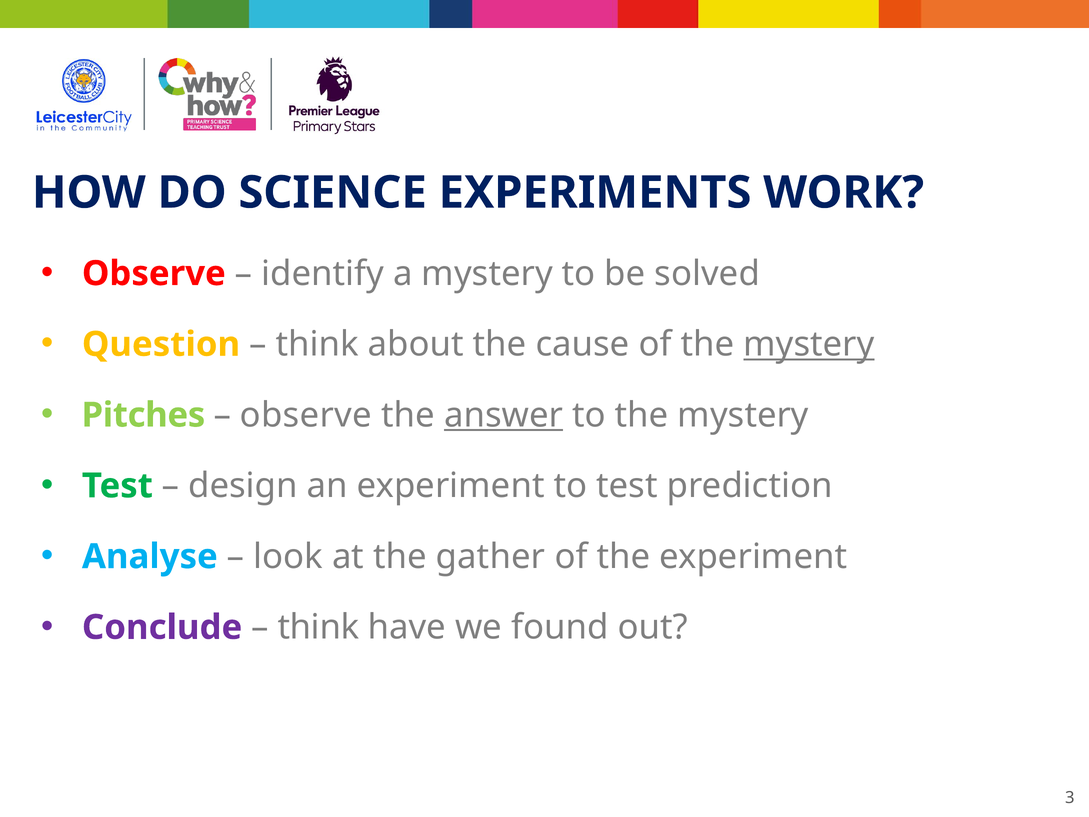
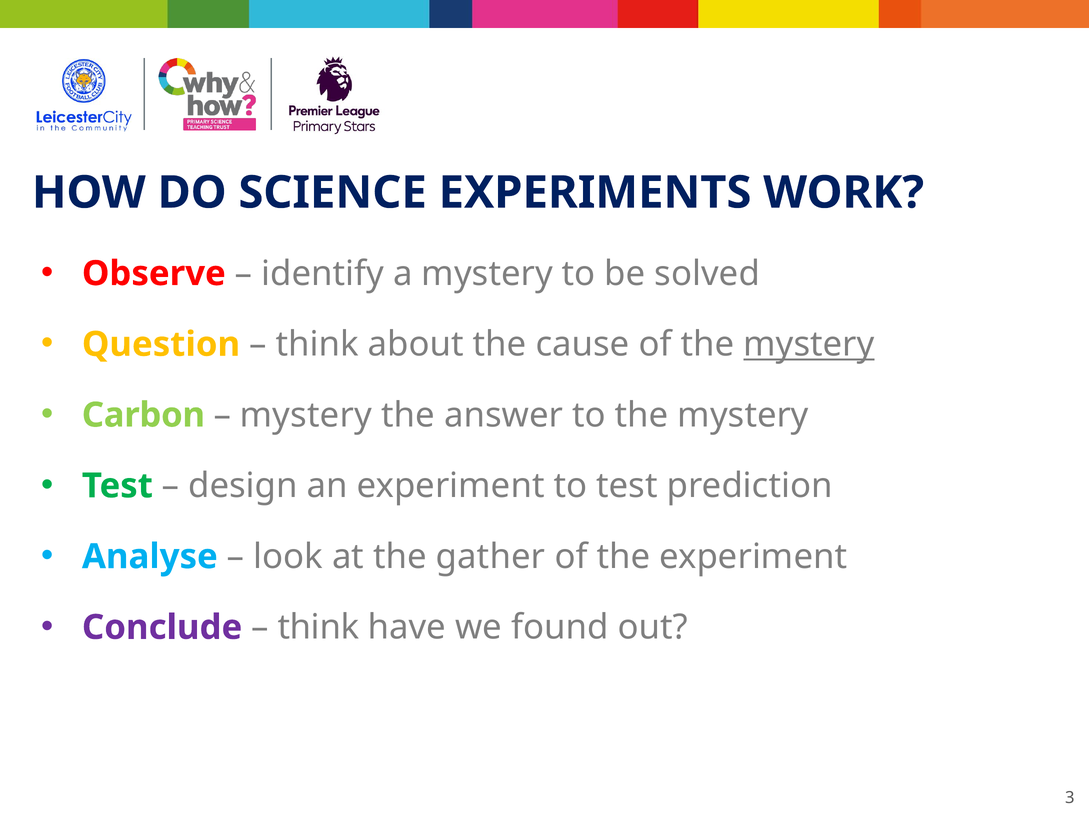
Pitches: Pitches -> Carbon
observe at (306, 415): observe -> mystery
answer underline: present -> none
